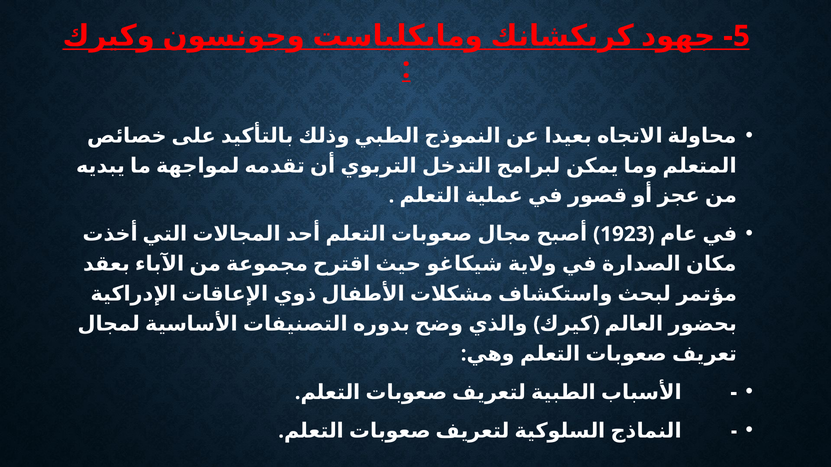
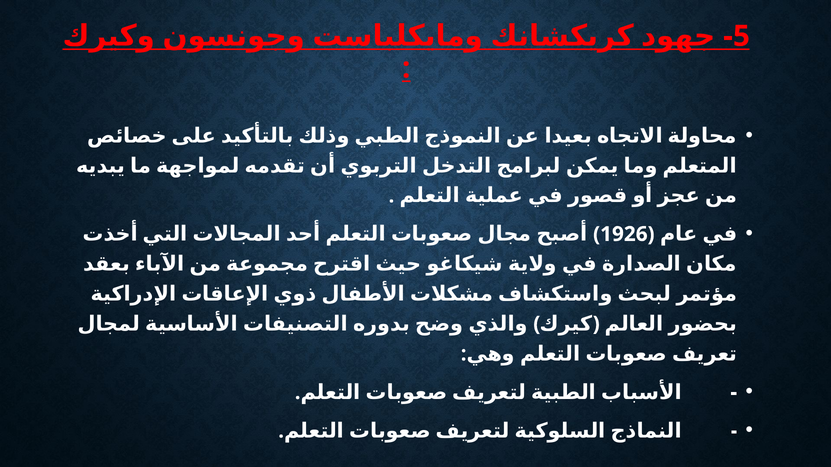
1923: 1923 -> 1926
